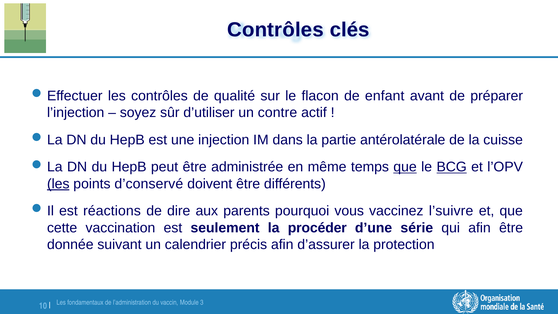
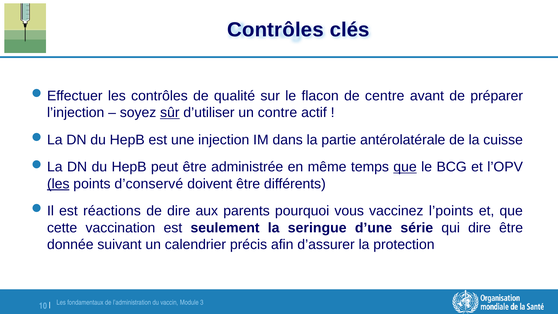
enfant: enfant -> centre
sûr underline: none -> present
BCG underline: present -> none
l’suivre: l’suivre -> l’points
procéder: procéder -> seringue
qui afin: afin -> dire
